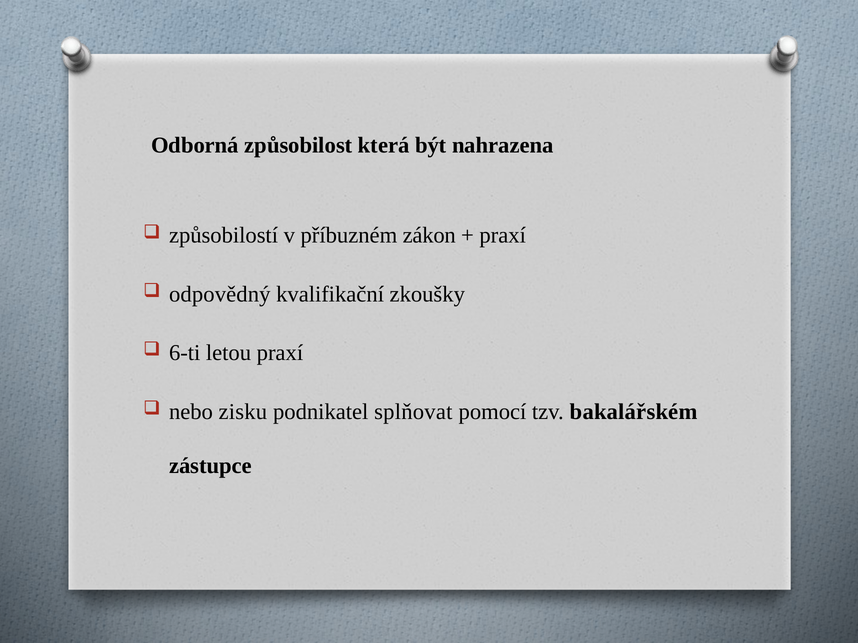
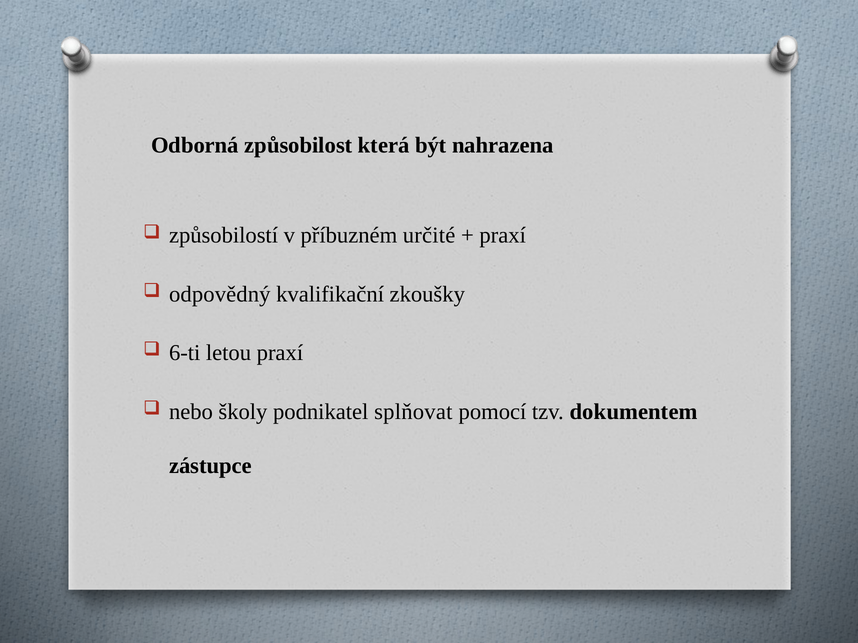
zákon: zákon -> určité
zisku: zisku -> školy
bakalářském: bakalářském -> dokumentem
